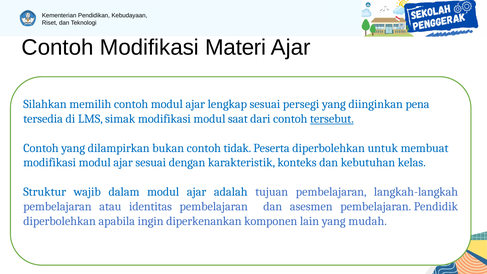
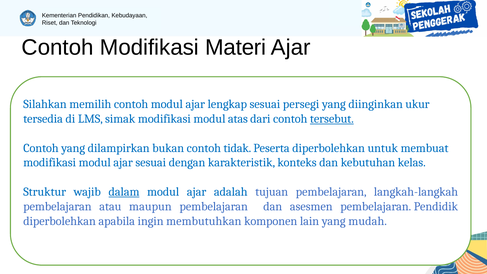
pena: pena -> ukur
saat: saat -> atas
dalam underline: none -> present
identitas: identitas -> maupun
diperkenankan: diperkenankan -> membutuhkan
